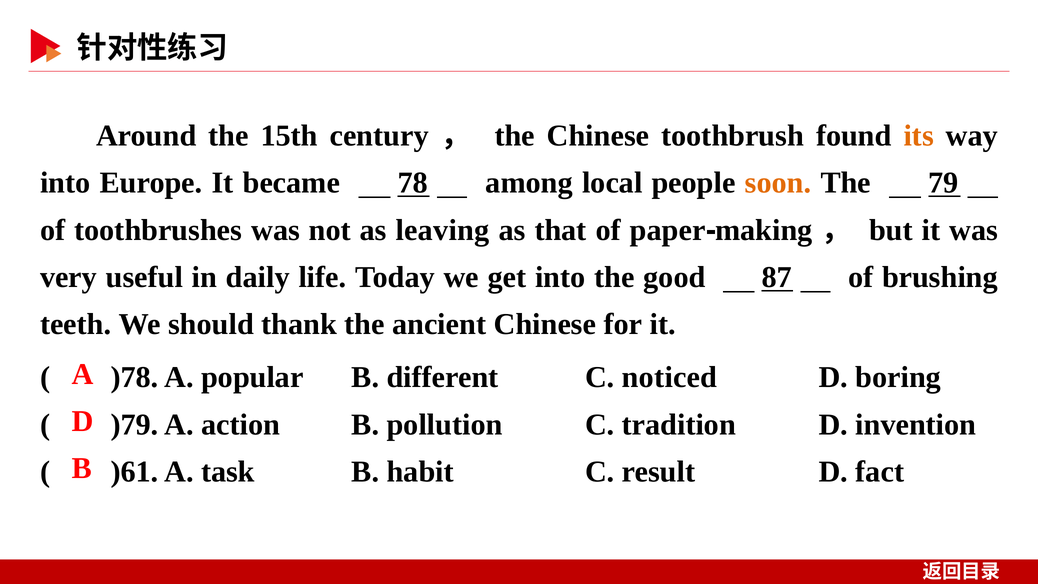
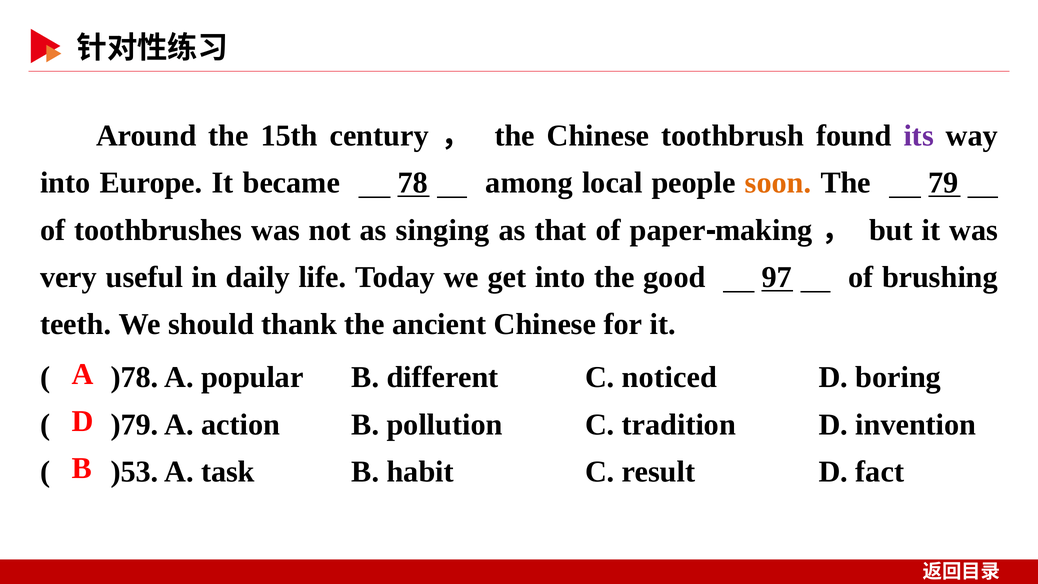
its colour: orange -> purple
leaving: leaving -> singing
87: 87 -> 97
)61: )61 -> )53
